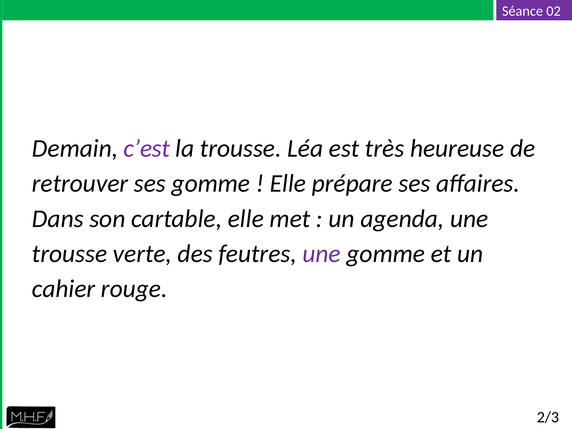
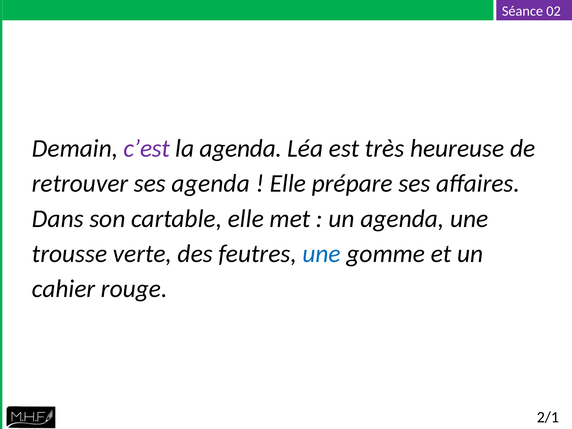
la trousse: trousse -> agenda
ses gomme: gomme -> agenda
une at (322, 254) colour: purple -> blue
2/3: 2/3 -> 2/1
